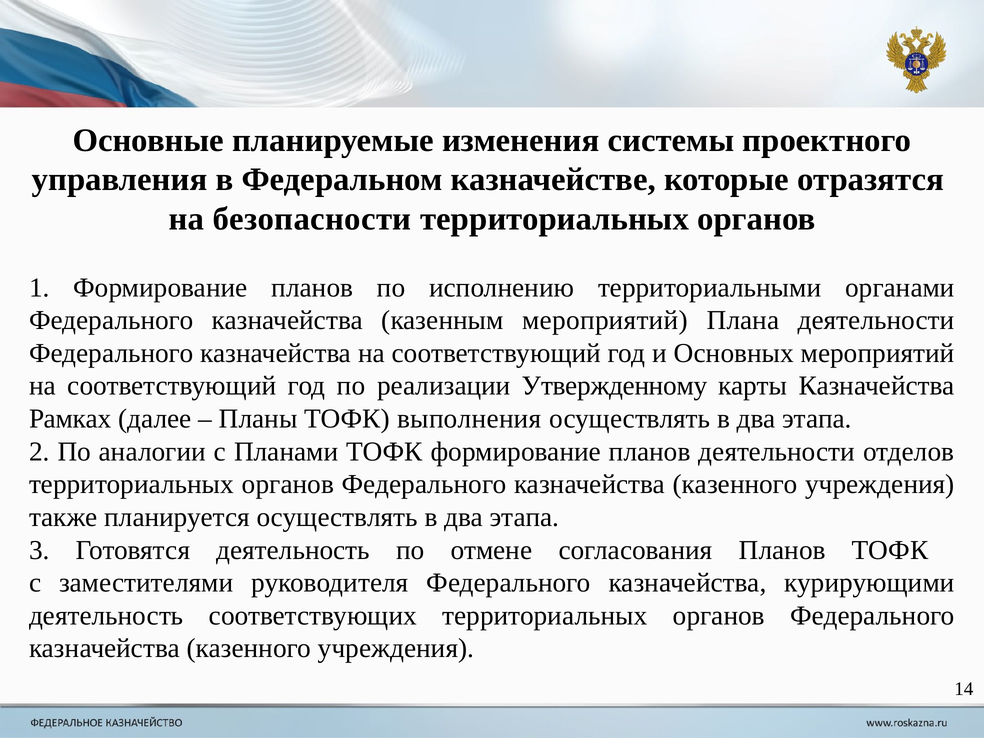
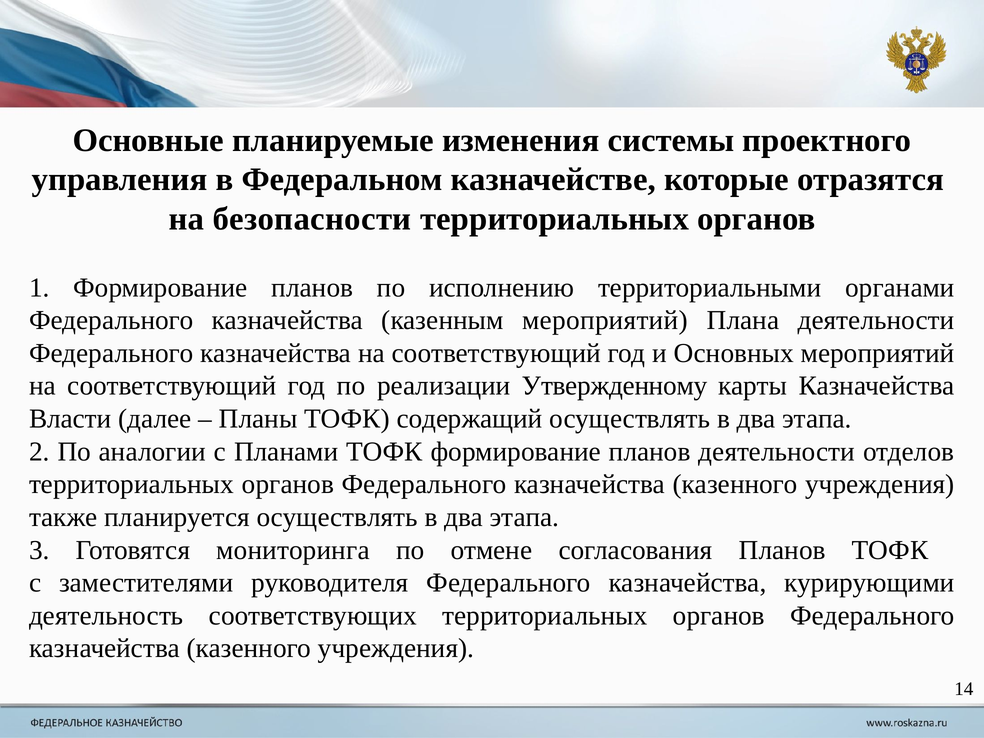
Рамках: Рамках -> Власти
выполнения: выполнения -> содержащий
Готовятся деятельность: деятельность -> мониторинга
